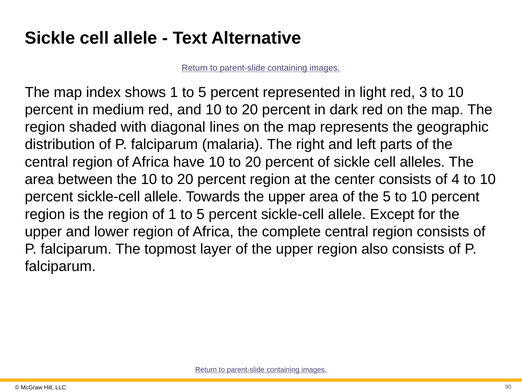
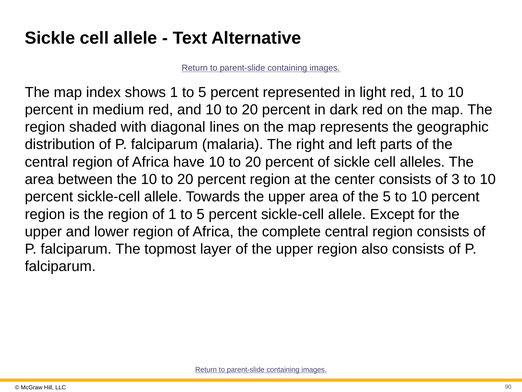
red 3: 3 -> 1
4: 4 -> 3
